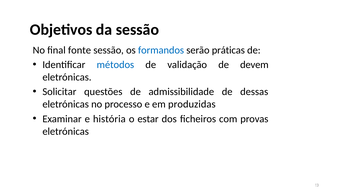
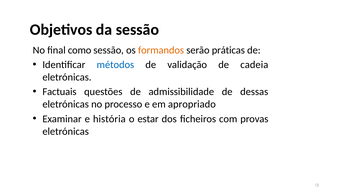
fonte: fonte -> como
formandos colour: blue -> orange
devem: devem -> cadeia
Solicitar: Solicitar -> Factuais
produzidas: produzidas -> apropriado
